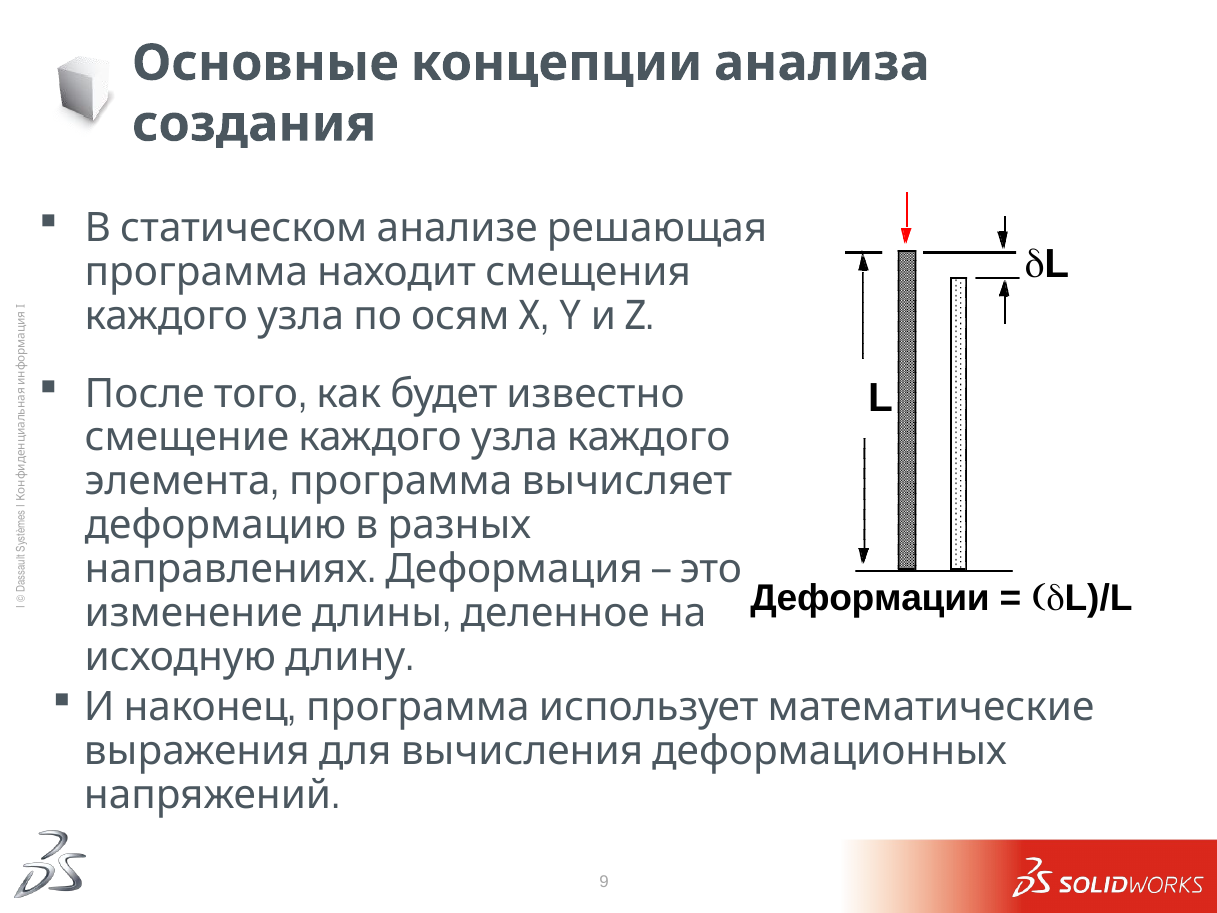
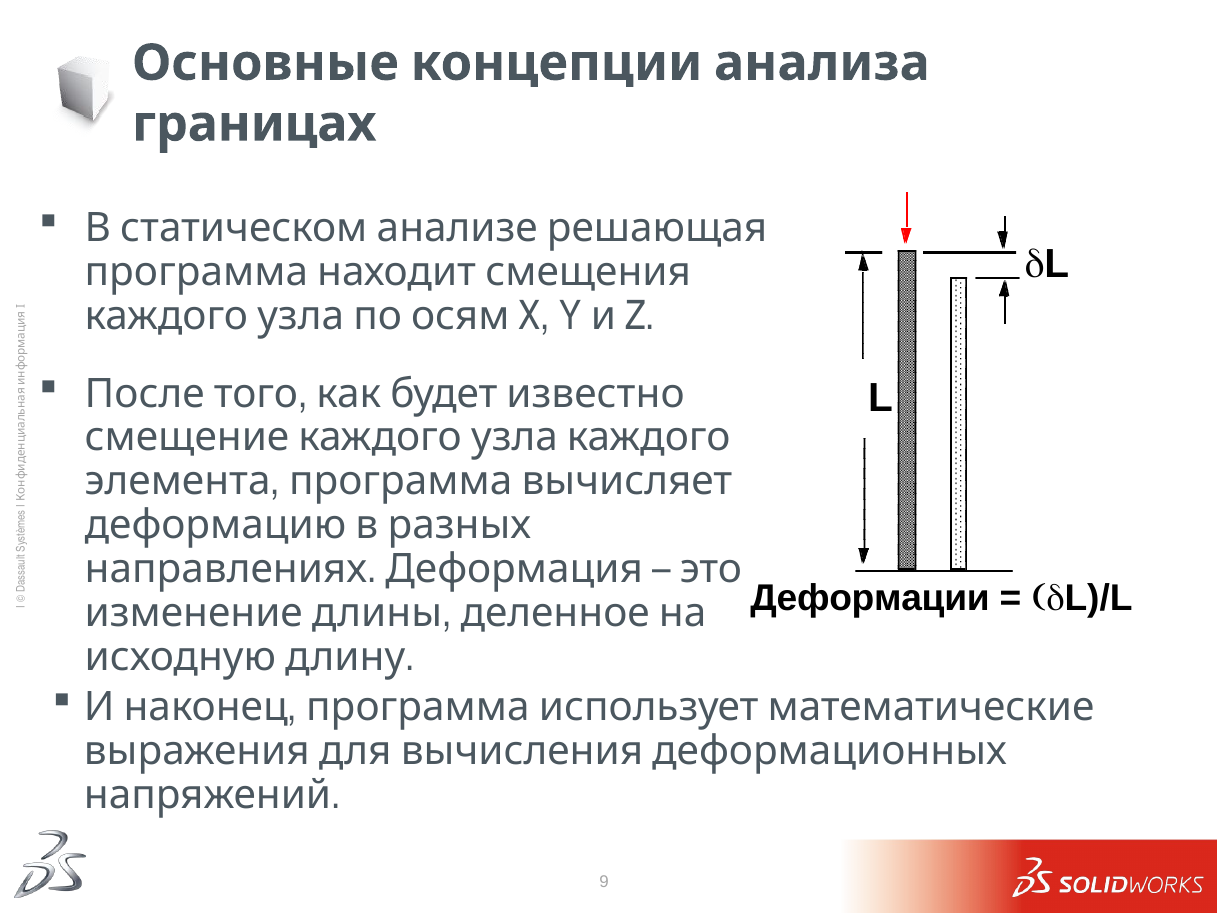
создания: создания -> границах
